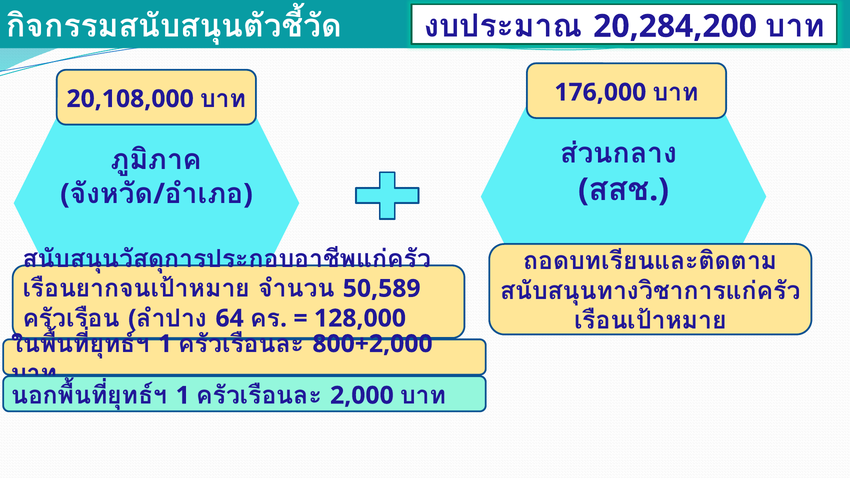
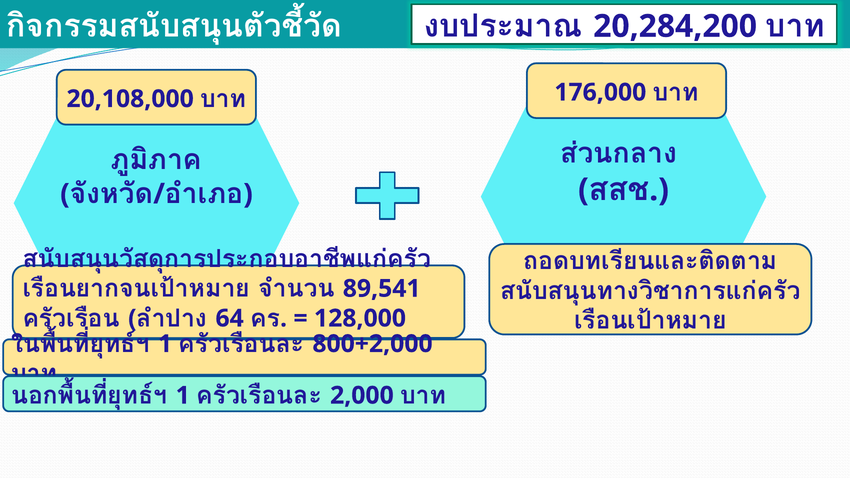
50,589: 50,589 -> 89,541
